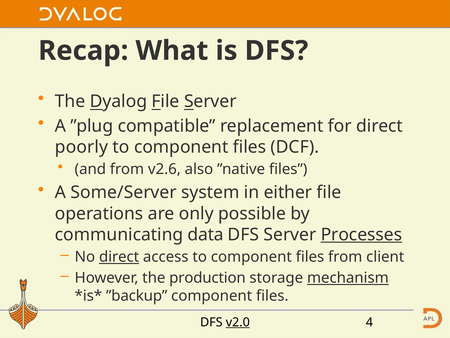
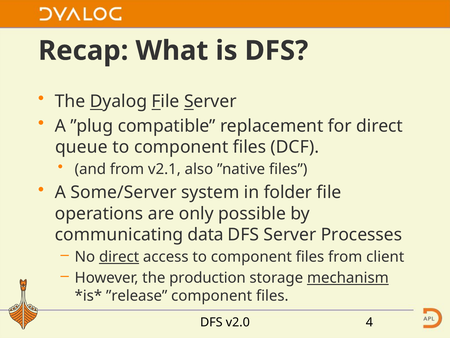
poorly: poorly -> queue
v2.6: v2.6 -> v2.1
either: either -> folder
Processes underline: present -> none
”backup: ”backup -> ”release
v2.0 underline: present -> none
